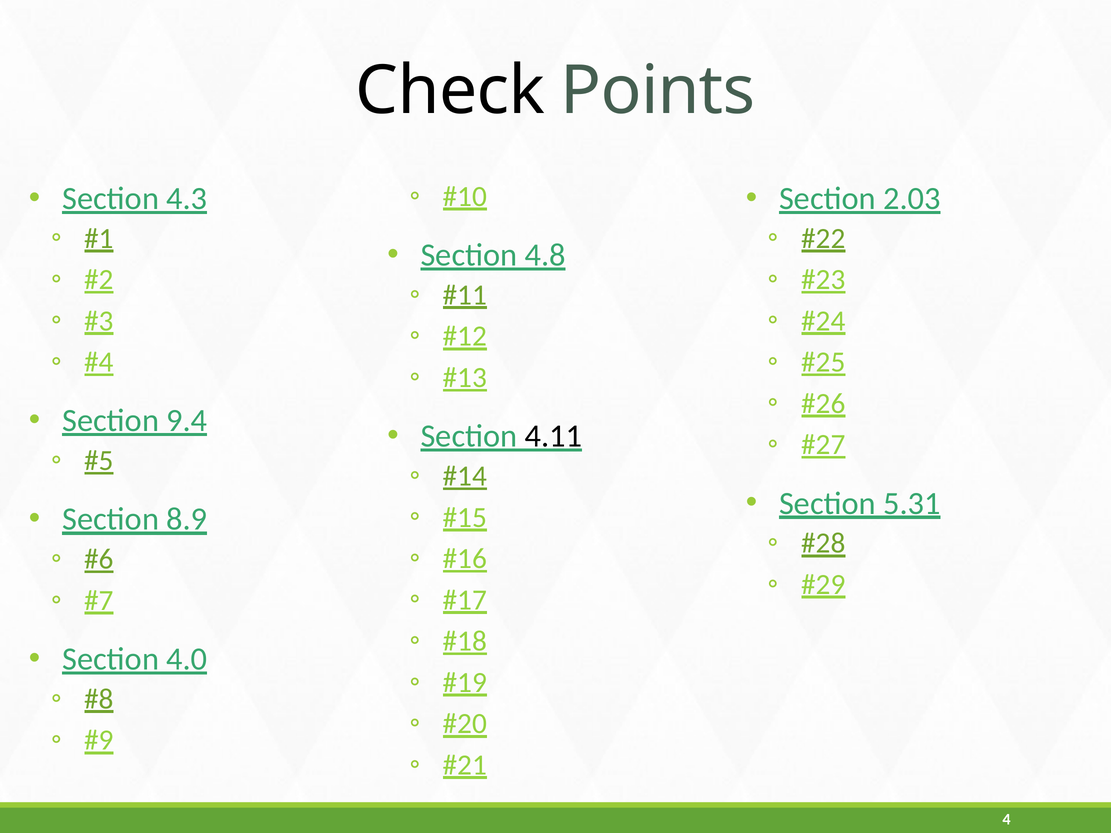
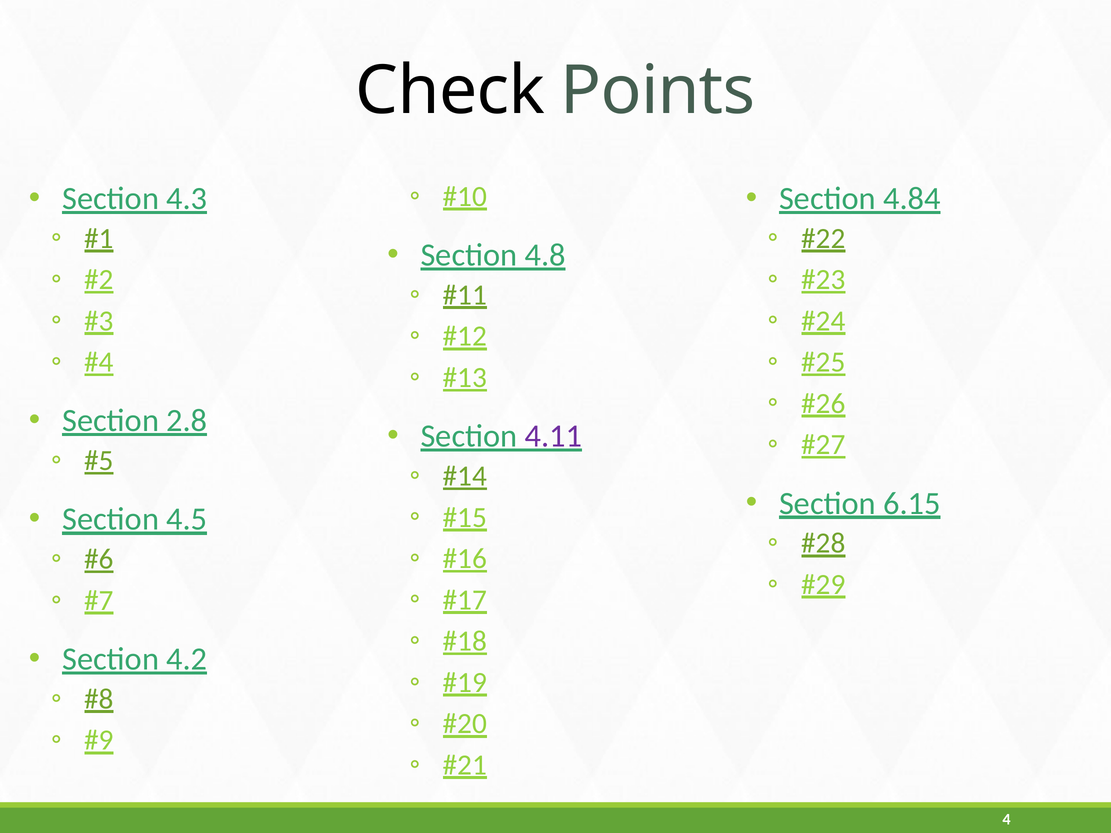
2.03: 2.03 -> 4.84
9.4: 9.4 -> 2.8
4.11 colour: black -> purple
5.31: 5.31 -> 6.15
8.9: 8.9 -> 4.5
4.0: 4.0 -> 4.2
